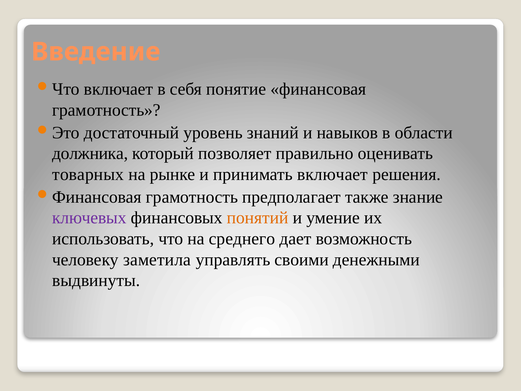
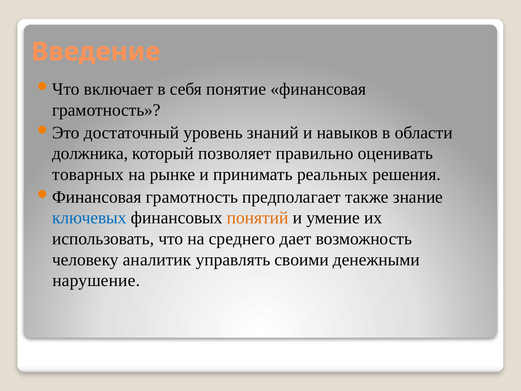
принимать включает: включает -> реальных
ключевых colour: purple -> blue
заметила: заметила -> аналитик
выдвинуты: выдвинуты -> нарушение
